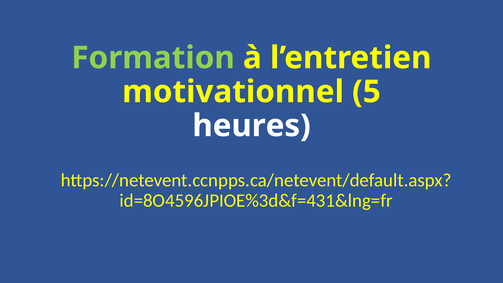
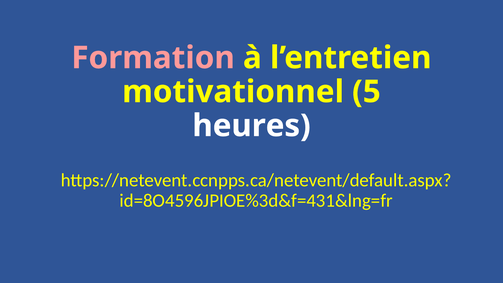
Formation colour: light green -> pink
